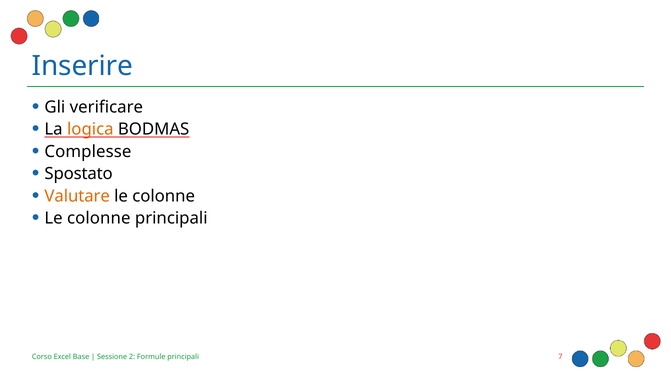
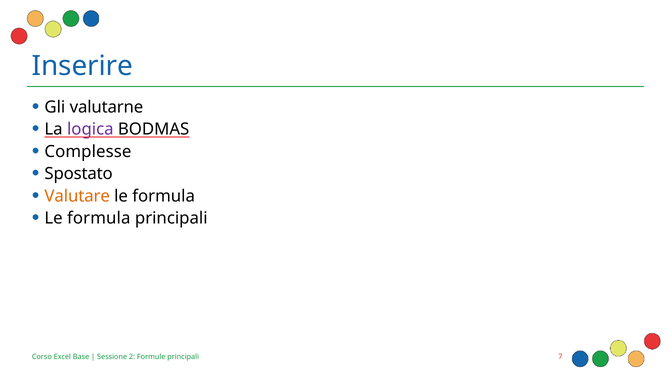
verificare: verificare -> valutarne
logica colour: orange -> purple
colonne at (164, 196): colonne -> formula
colonne at (99, 218): colonne -> formula
